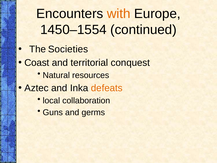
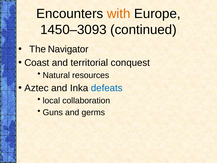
1450–1554: 1450–1554 -> 1450–3093
Societies: Societies -> Navigator
defeats colour: orange -> blue
